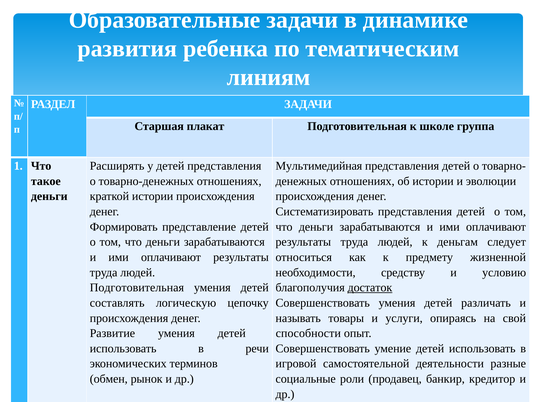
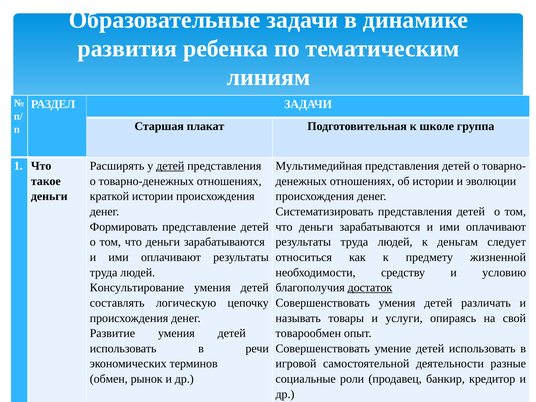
детей at (170, 166) underline: none -> present
Подготовительная at (137, 288): Подготовительная -> Консультирование
способности: способности -> товарообмен
